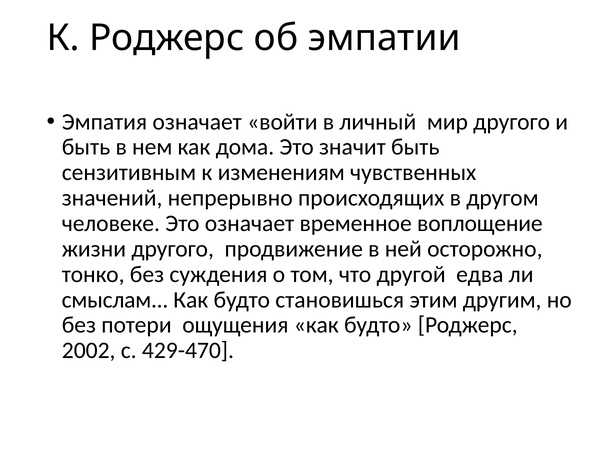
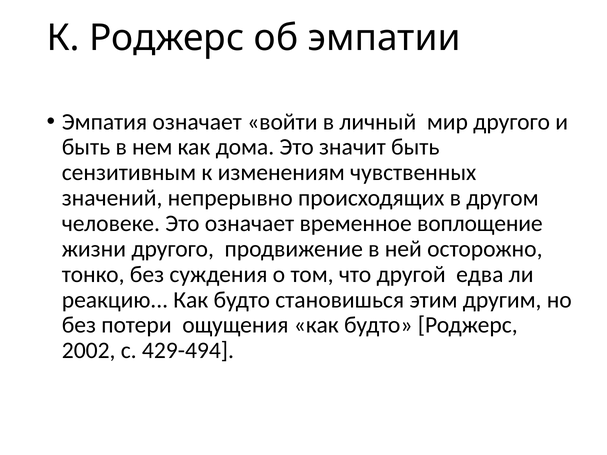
смыслам: смыслам -> реакцию
429-470: 429-470 -> 429-494
